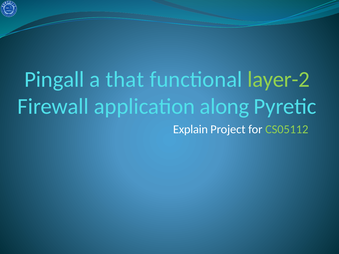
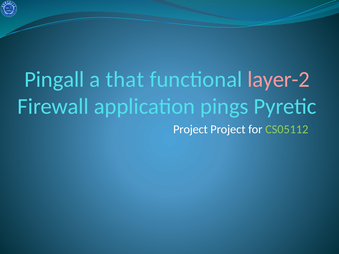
layer-2 colour: light green -> pink
along: along -> pings
Explain at (190, 130): Explain -> Project
